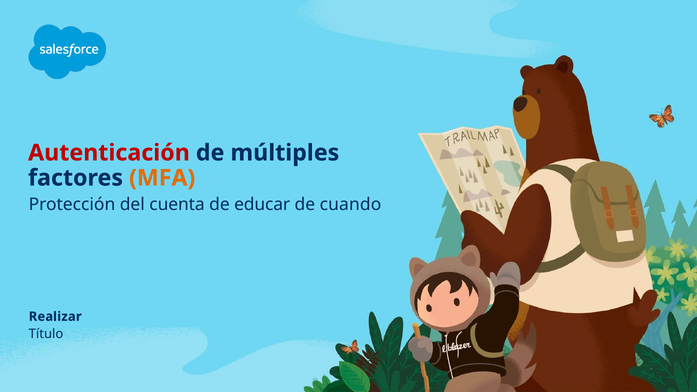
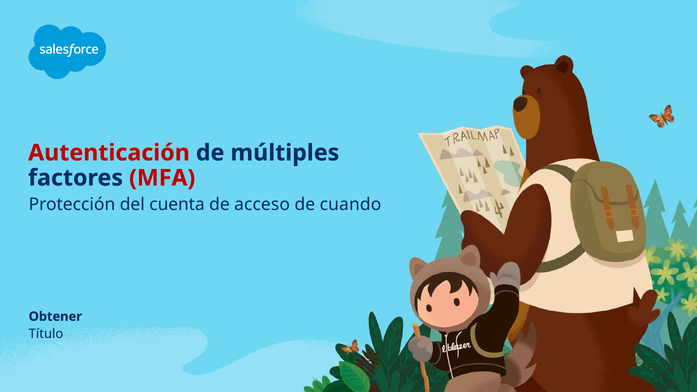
MFA colour: orange -> red
educar: educar -> acceso
Realizar: Realizar -> Obtener
